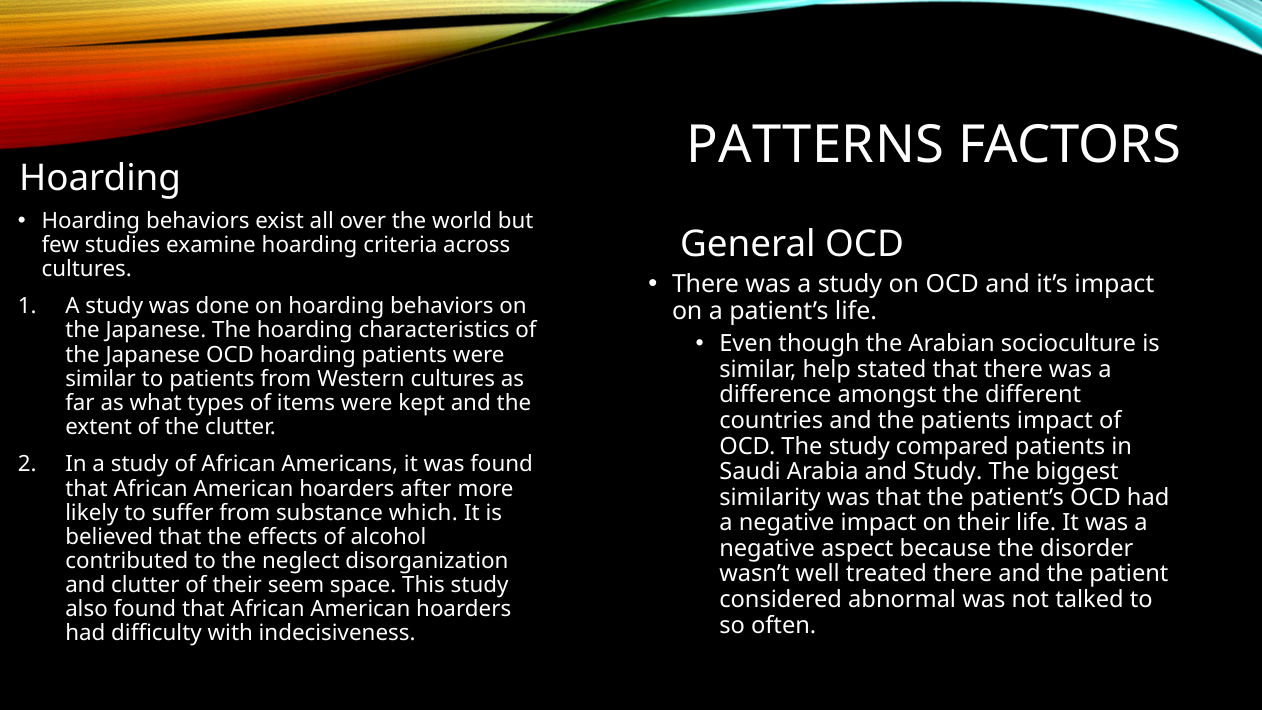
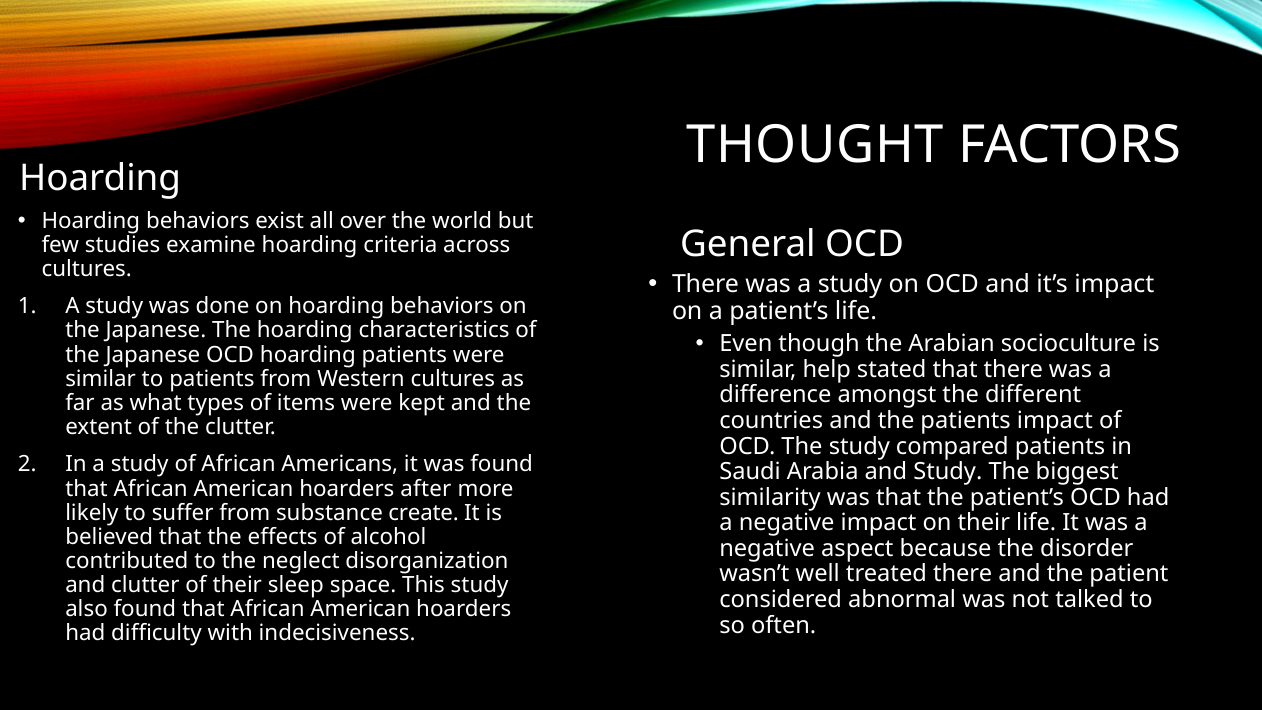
PATTERNS: PATTERNS -> THOUGHT
which: which -> create
seem: seem -> sleep
